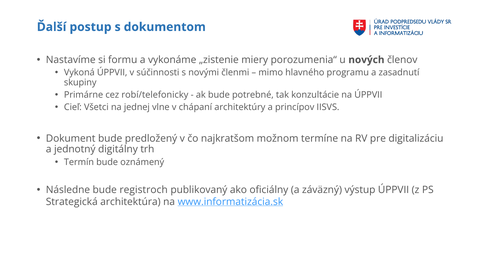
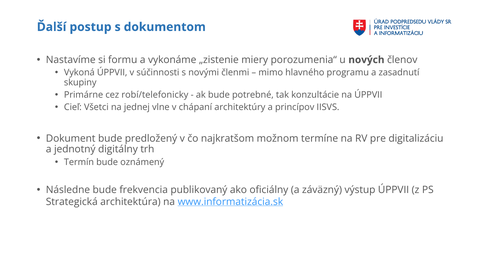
registroch: registroch -> frekvencia
